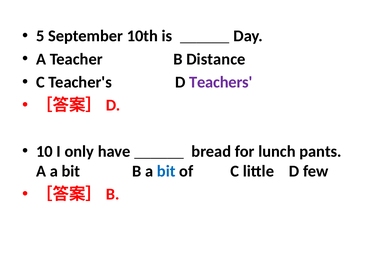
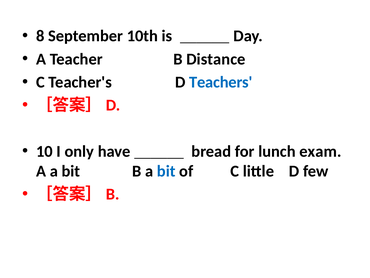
5: 5 -> 8
Teachers colour: purple -> blue
pants: pants -> exam
